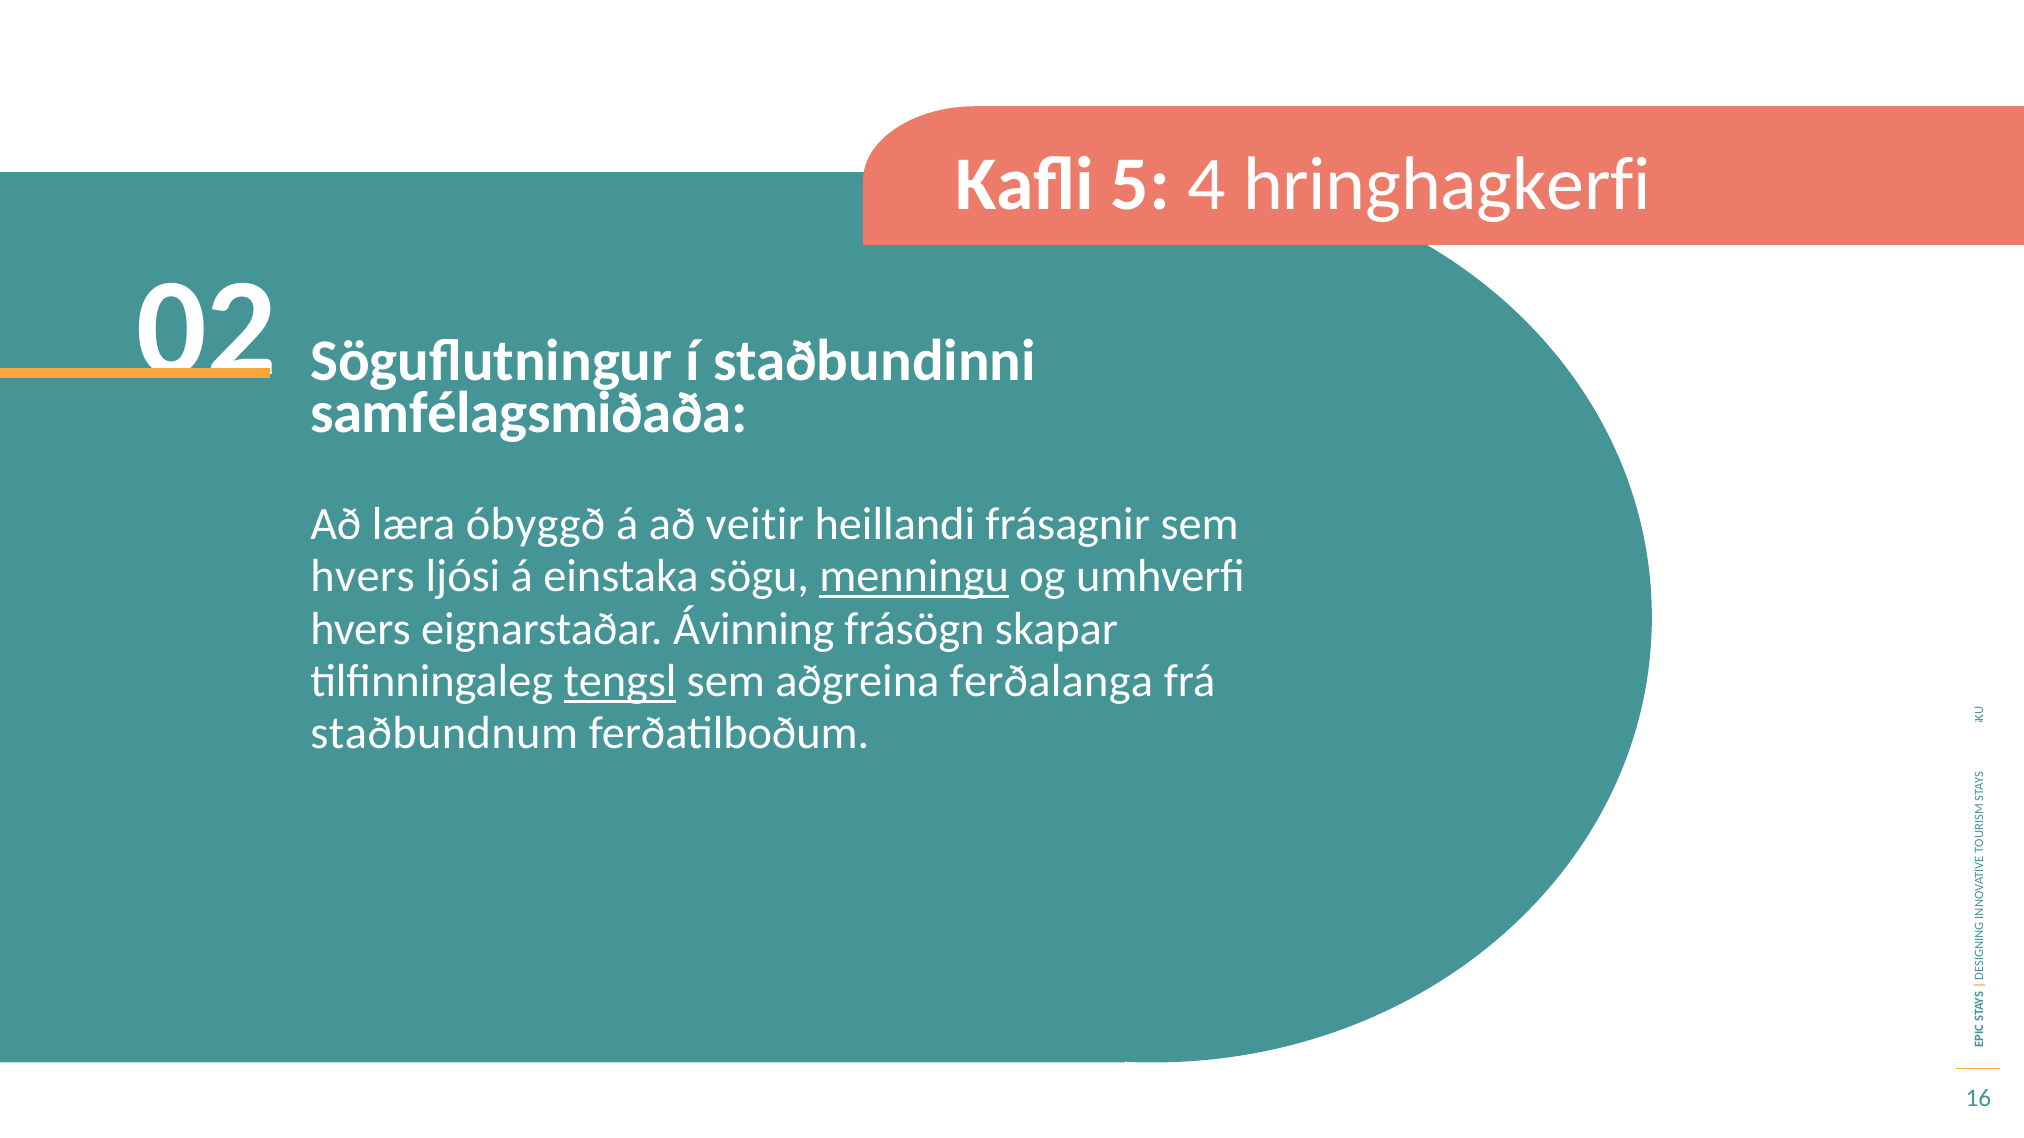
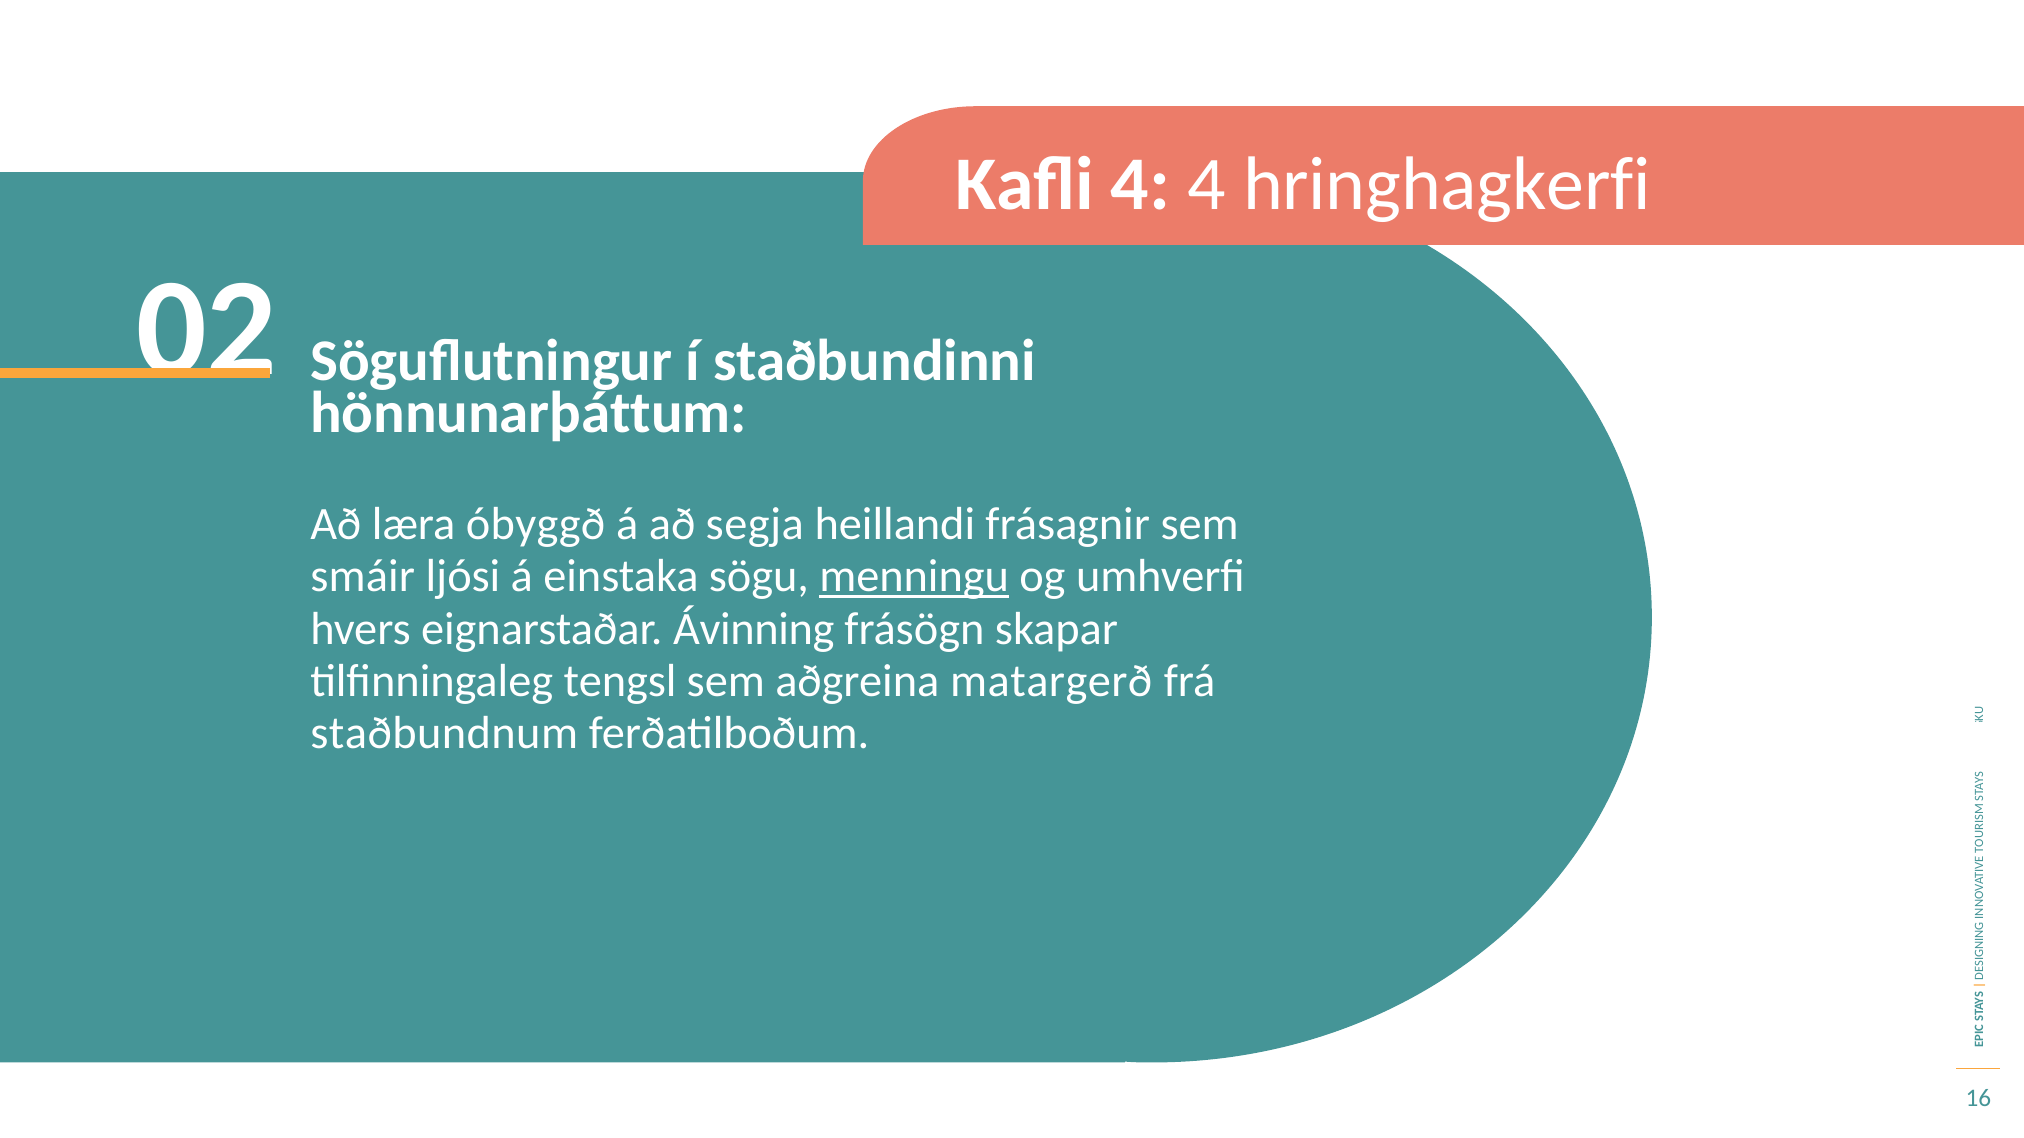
Kafli 5: 5 -> 4
samfélagsmiðaða: samfélagsmiðaða -> hönnunarþáttum
veitir: veitir -> segja
hvers at (363, 577): hvers -> smáir
tengsl underline: present -> none
ferðalanga: ferðalanga -> matargerð
